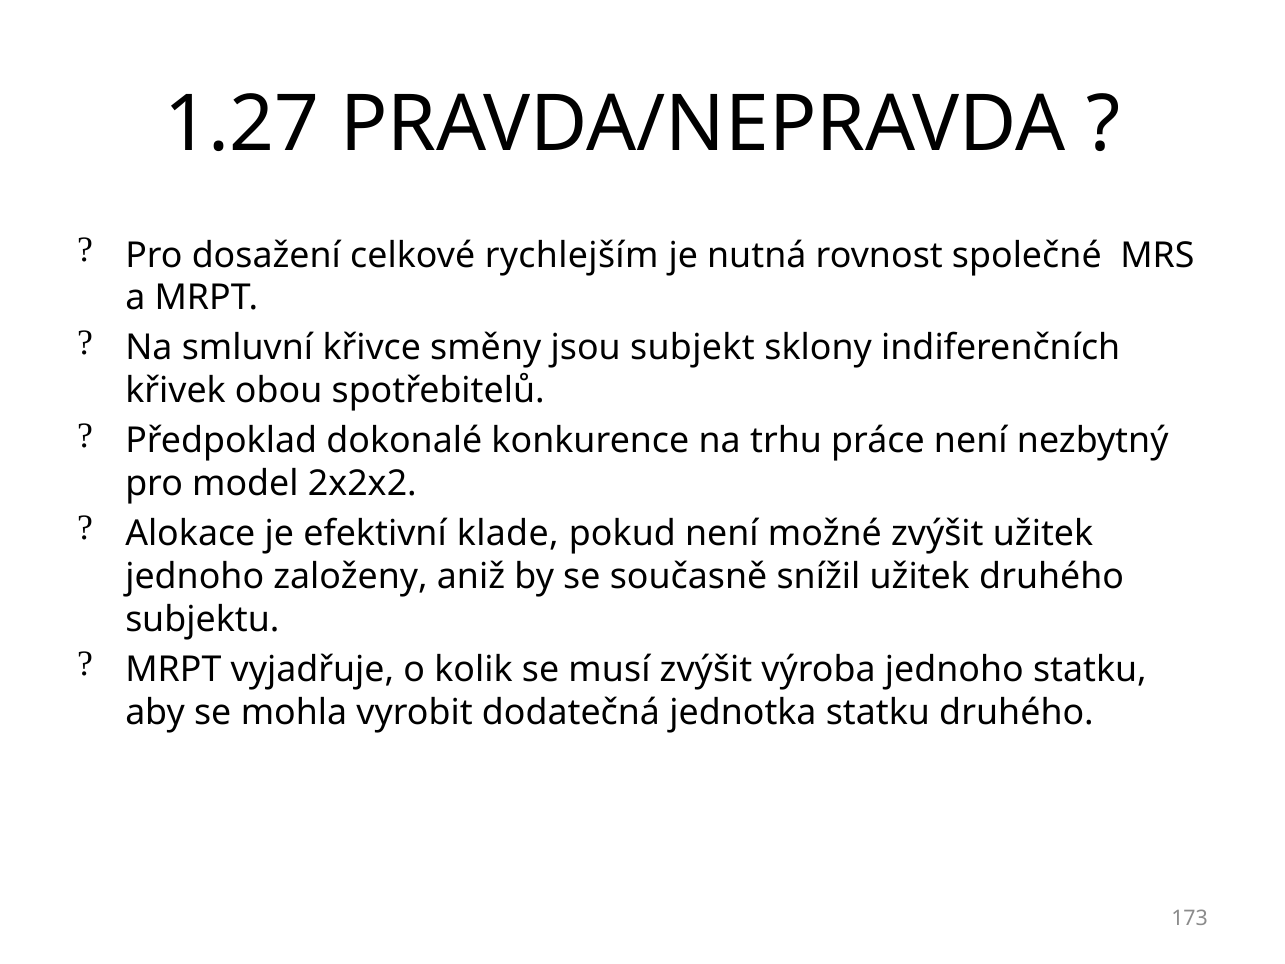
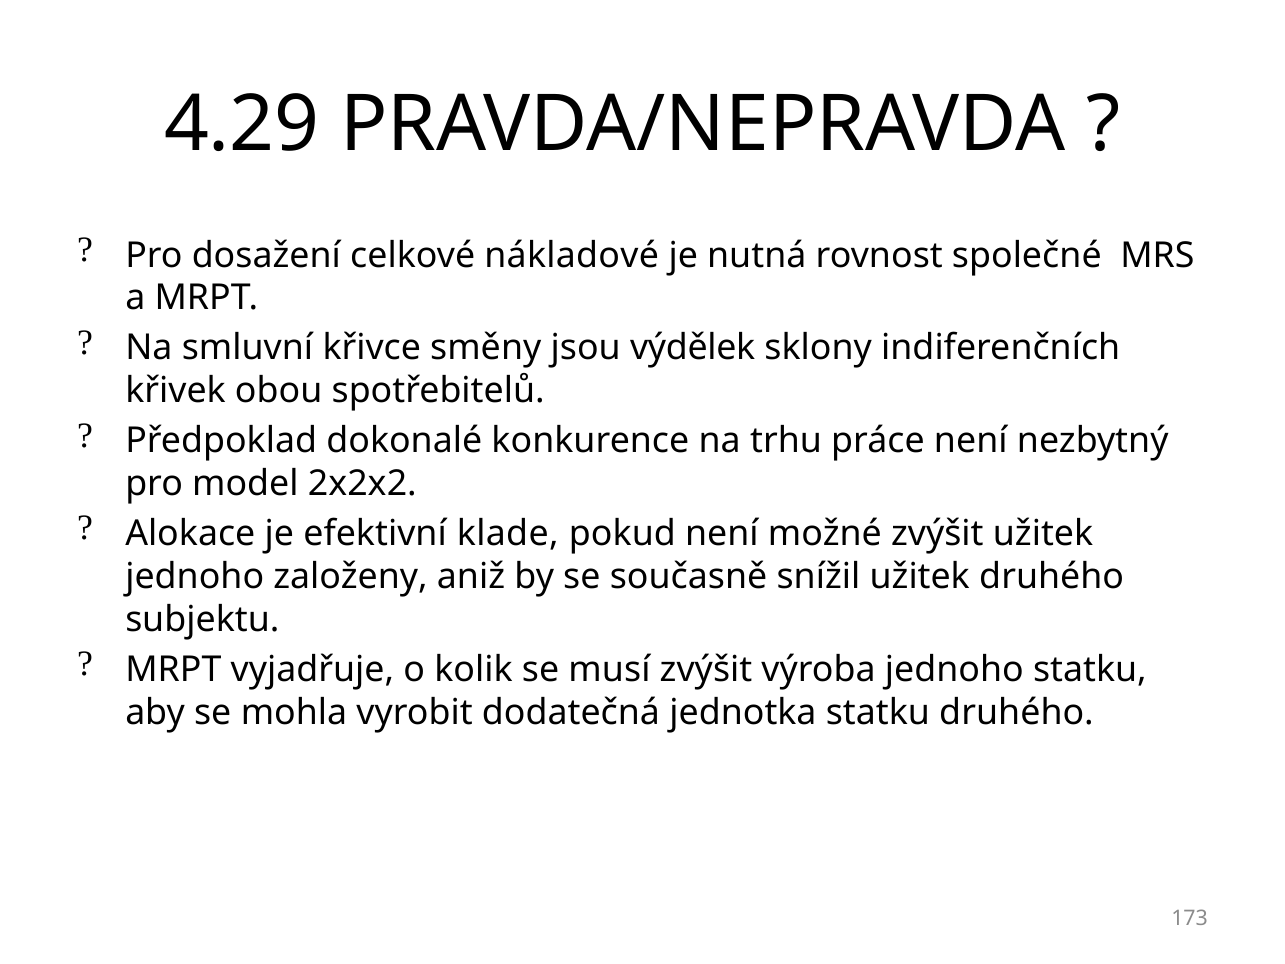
1.27: 1.27 -> 4.29
rychlejším: rychlejším -> nákladové
subjekt: subjekt -> výdělek
